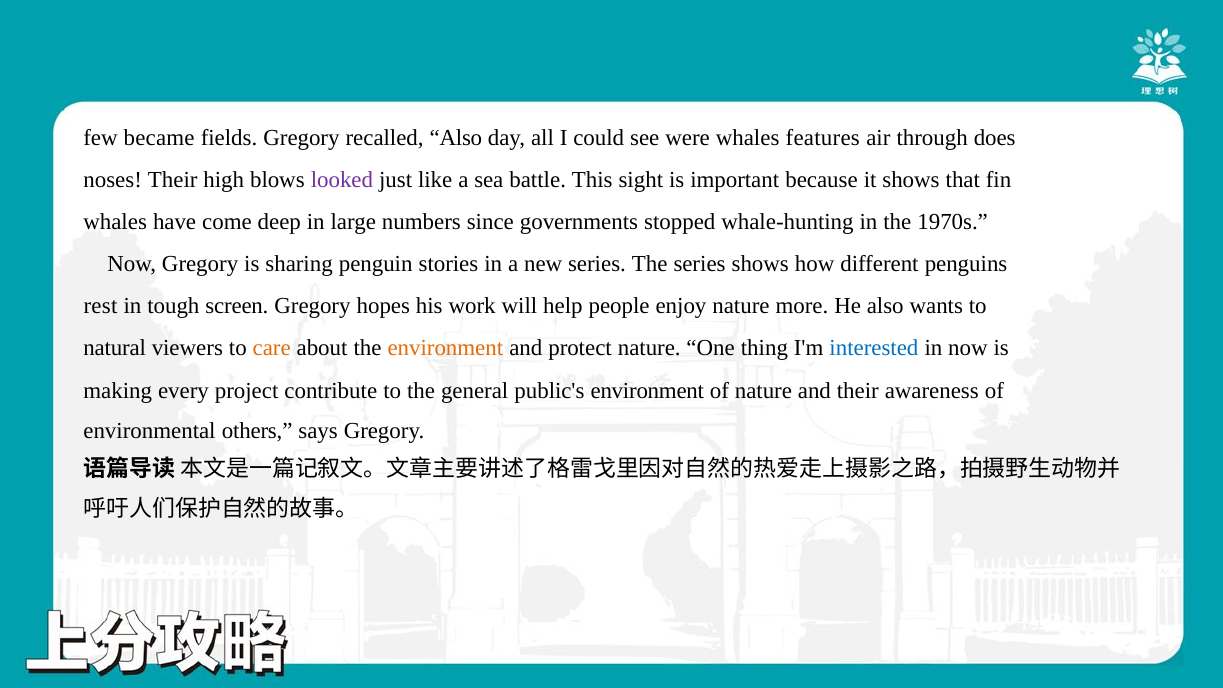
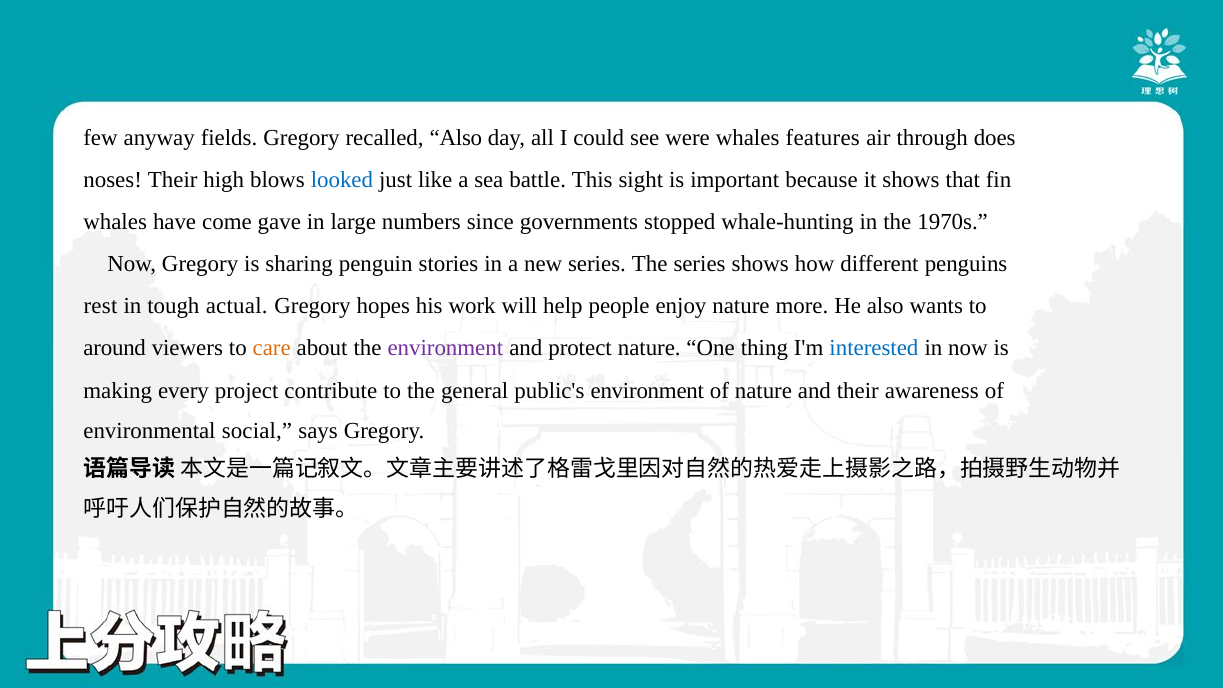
became: became -> anyway
looked colour: purple -> blue
deep: deep -> gave
screen: screen -> actual
natural: natural -> around
environment at (445, 348) colour: orange -> purple
others: others -> social
